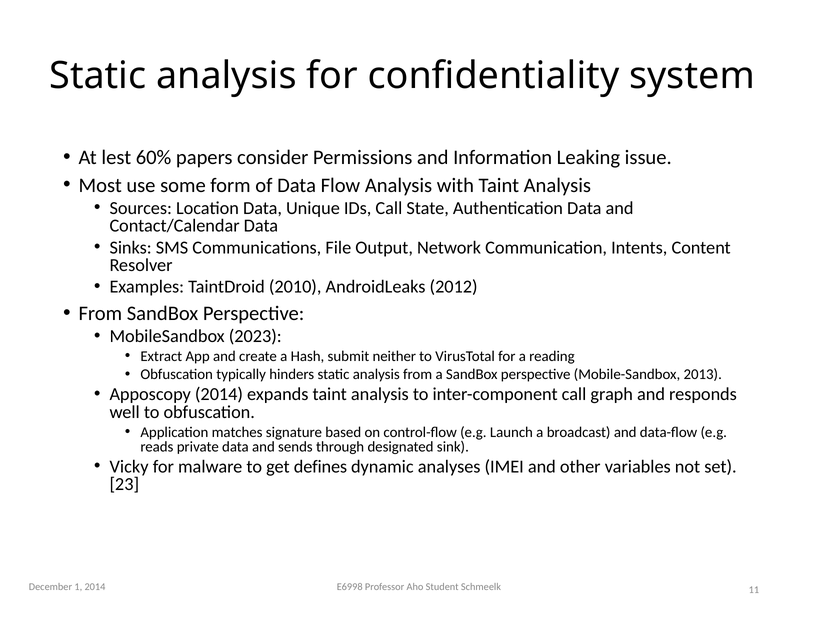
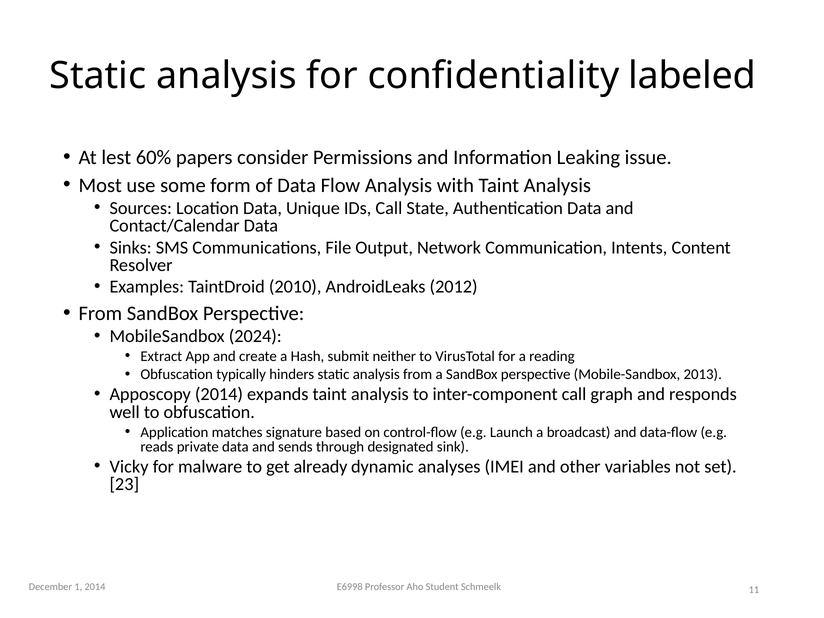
system: system -> labeled
2023: 2023 -> 2024
defines: defines -> already
